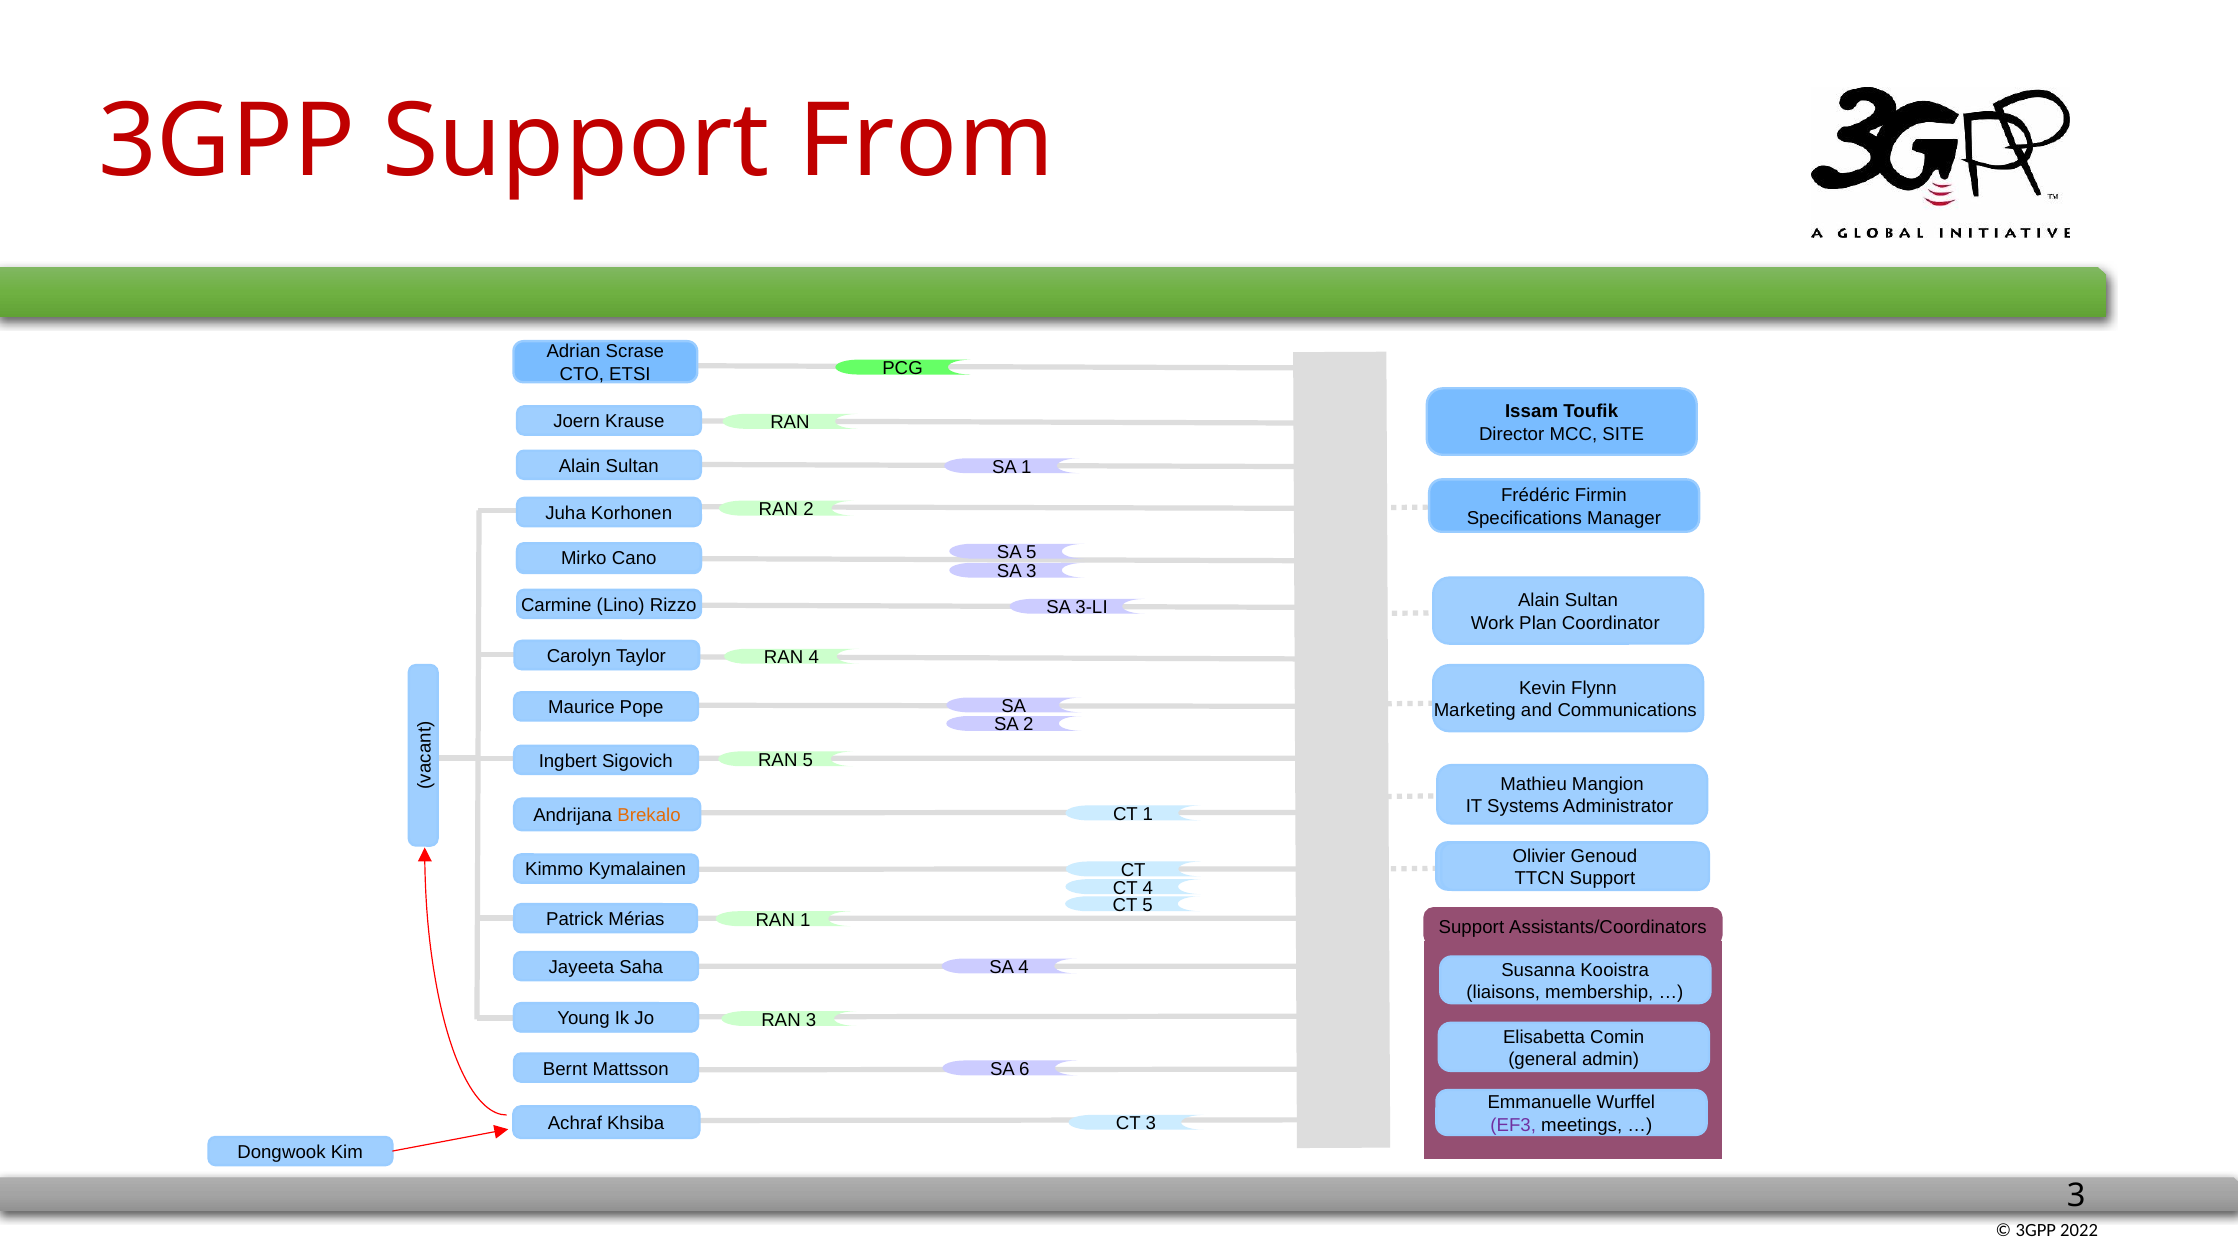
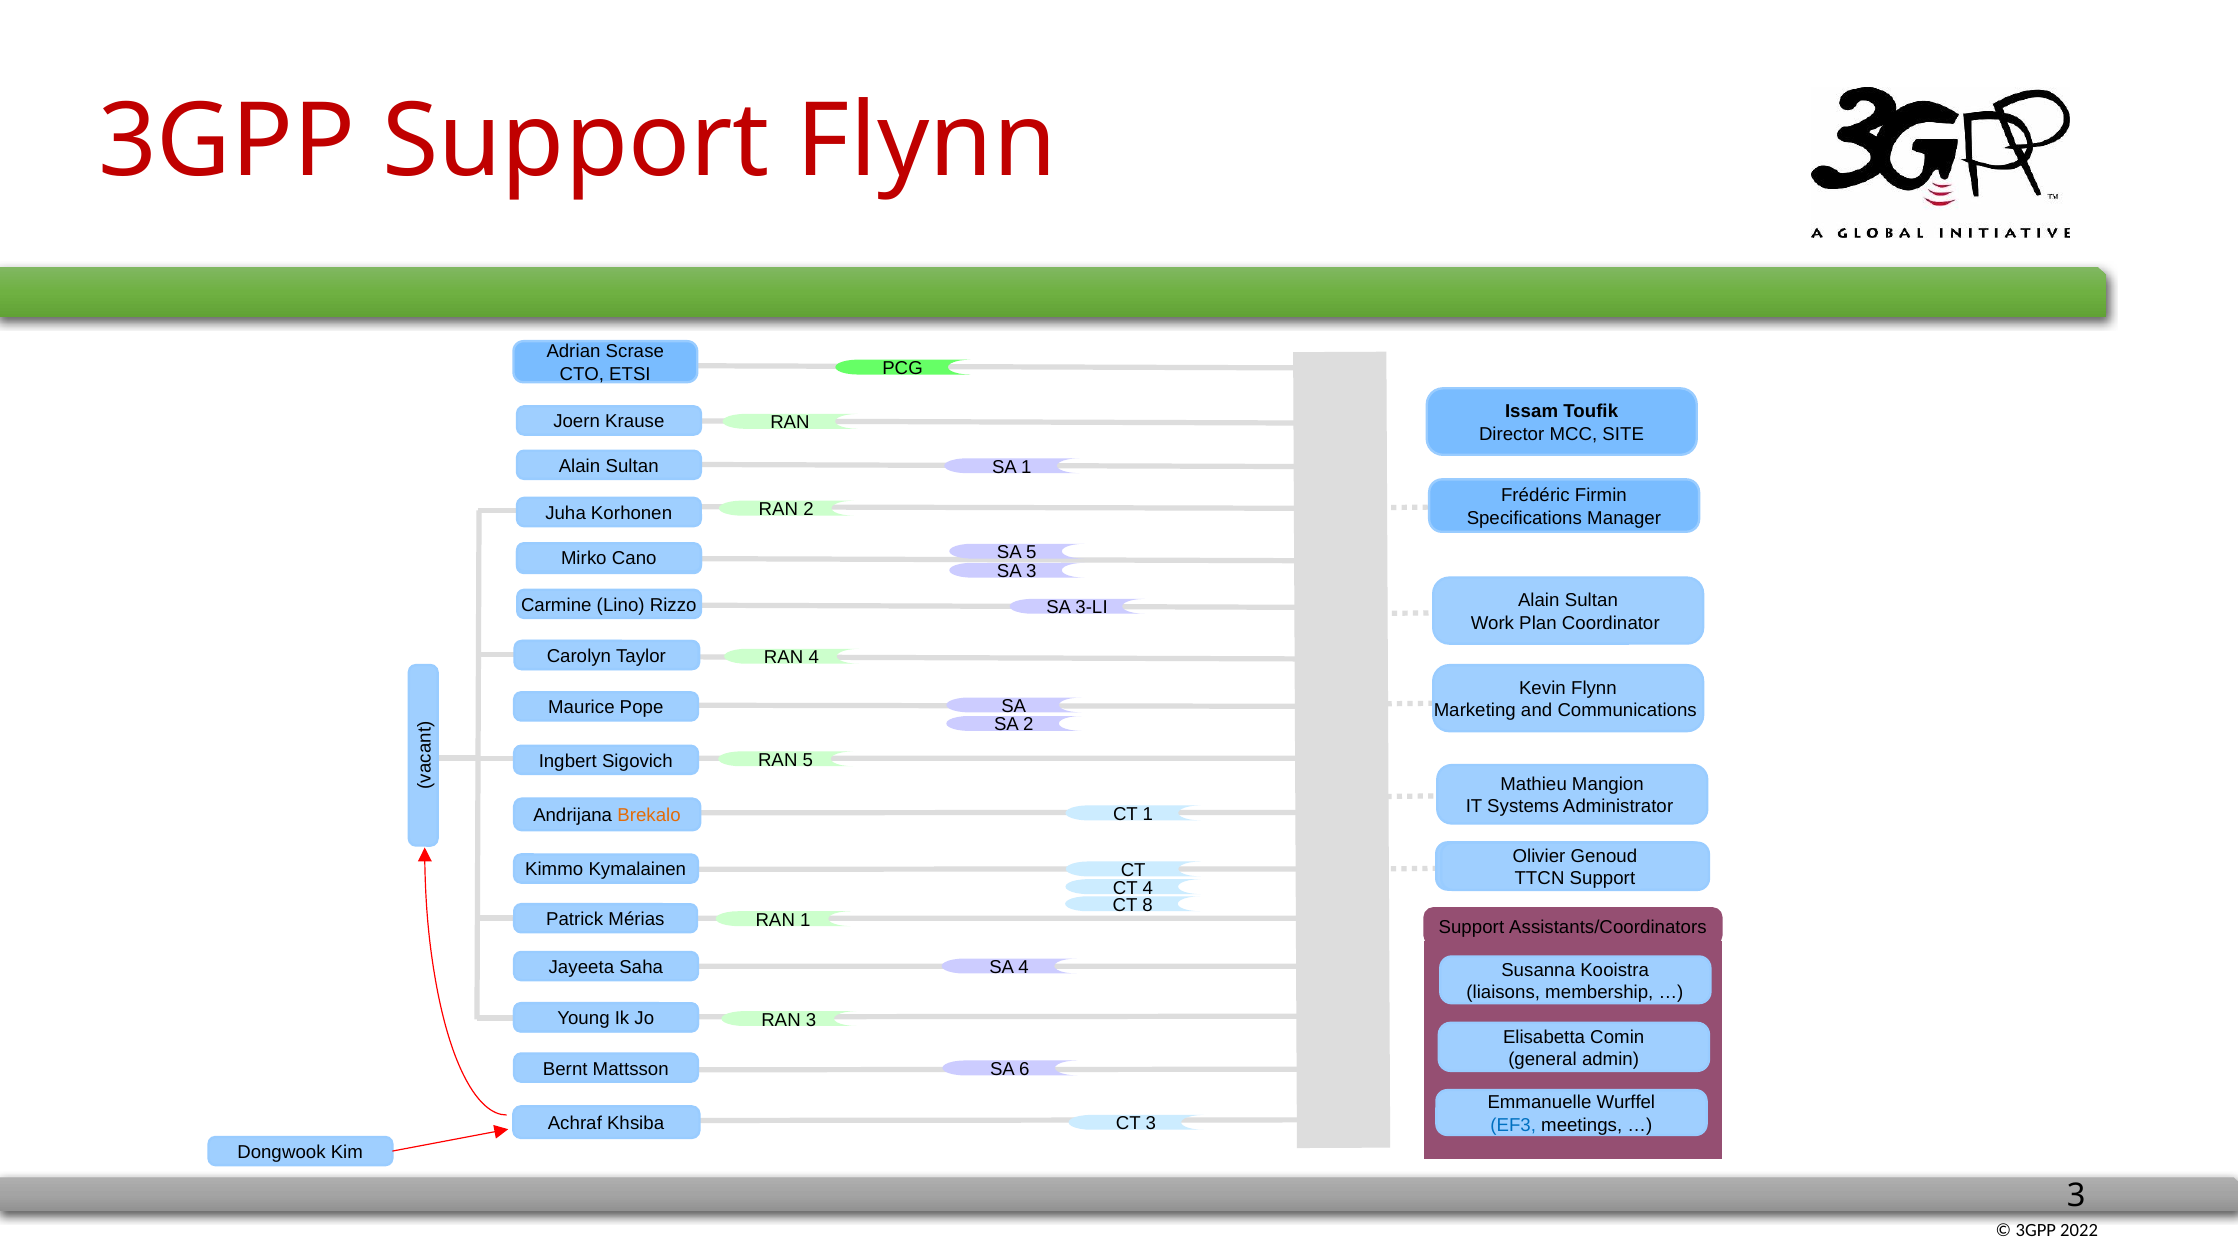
Support From: From -> Flynn
CT 5: 5 -> 8
EF3 colour: purple -> blue
